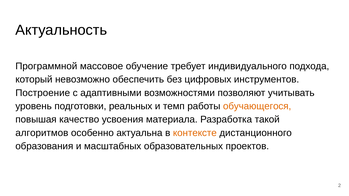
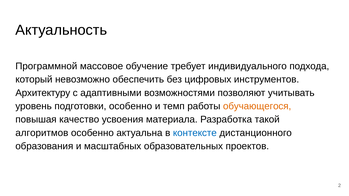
Построение: Построение -> Архитектуру
подготовки реальных: реальных -> особенно
контексте colour: orange -> blue
